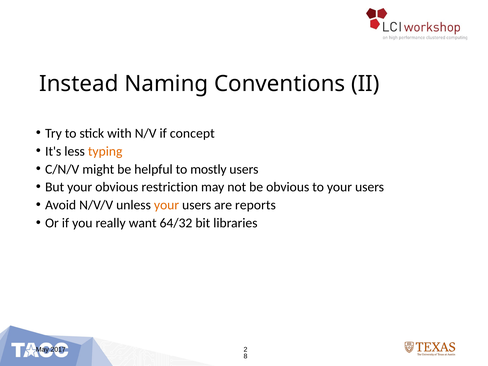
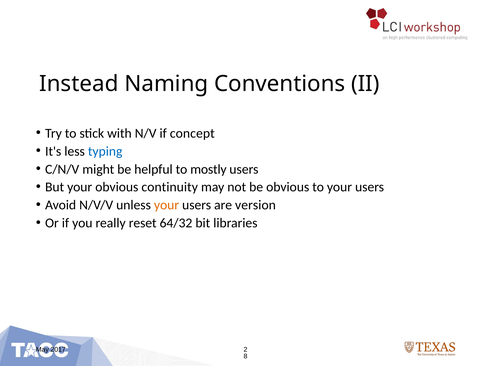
typing colour: orange -> blue
restriction: restriction -> continuity
reports: reports -> version
want: want -> reset
